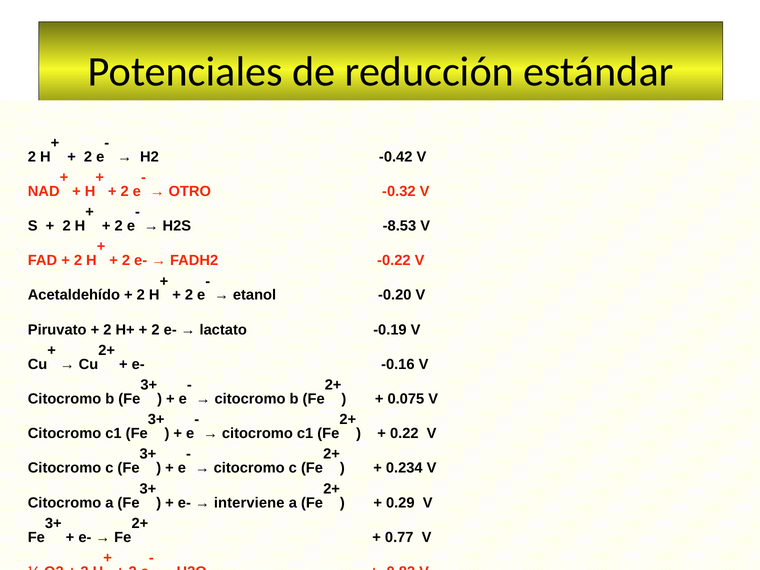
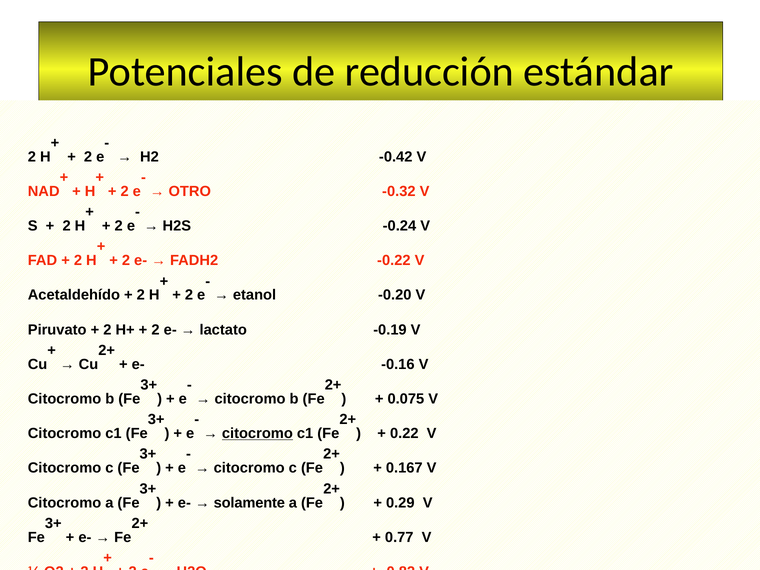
-8.53: -8.53 -> -0.24
citocromo at (257, 433) underline: none -> present
0.234: 0.234 -> 0.167
interviene: interviene -> solamente
